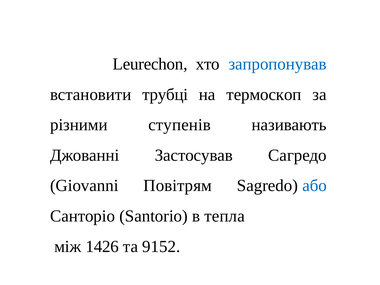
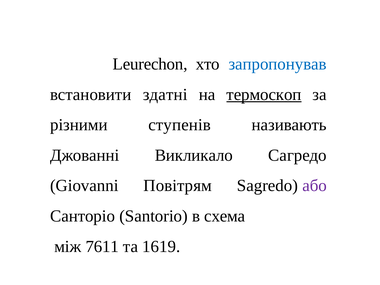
трубці: трубці -> здатні
термоскоп underline: none -> present
Застосував: Застосував -> Викликало
або colour: blue -> purple
тепла: тепла -> схема
1426: 1426 -> 7611
9152: 9152 -> 1619
